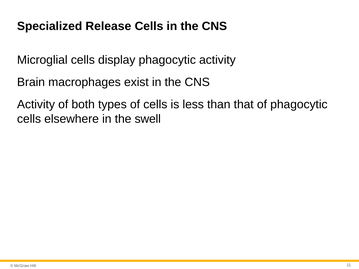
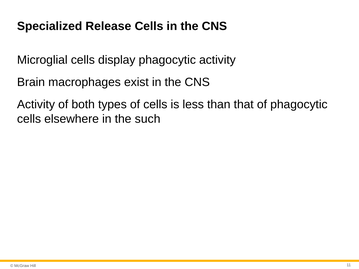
swell: swell -> such
